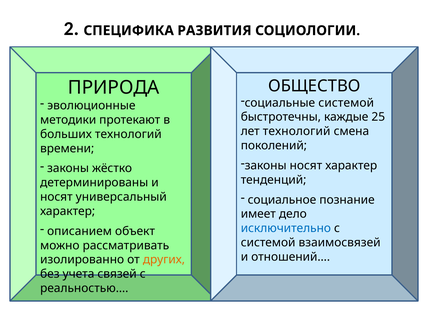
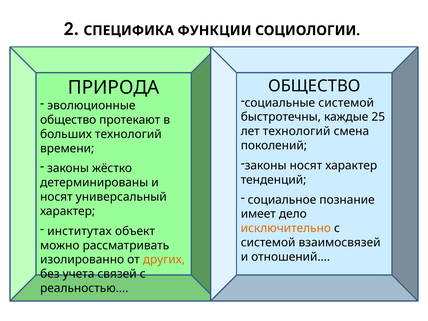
РАЗВИТИЯ: РАЗВИТИЯ -> ФУНКЦИИ
методики at (68, 120): методики -> общество
описанием: описанием -> институтах
исключительно colour: blue -> orange
